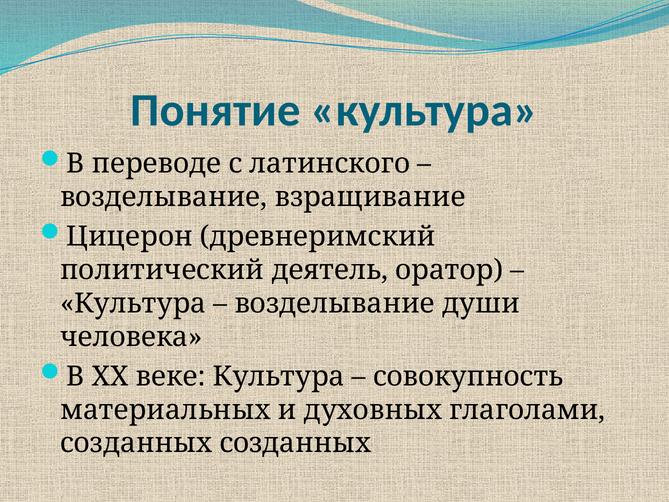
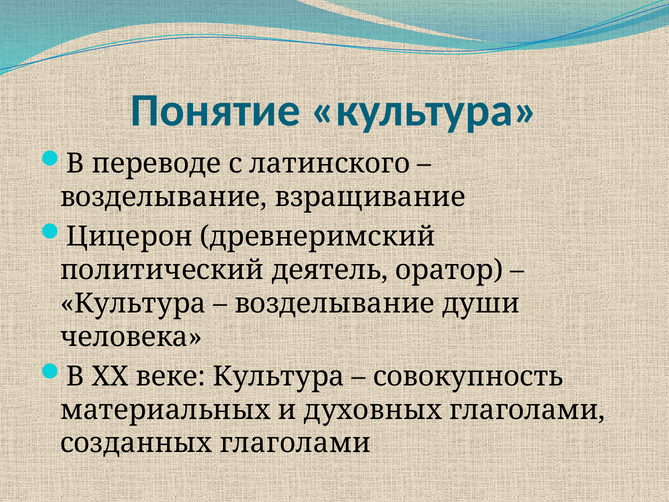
созданных созданных: созданных -> глаголами
